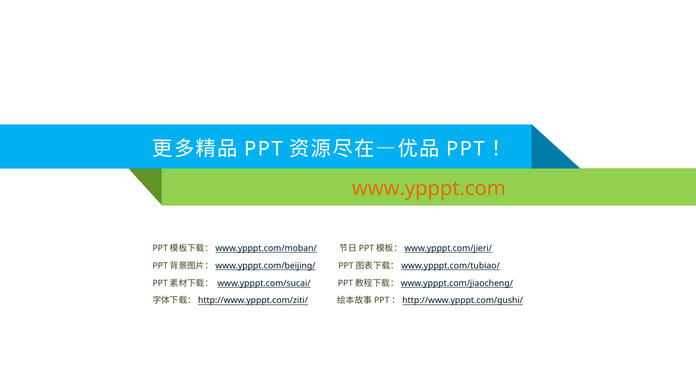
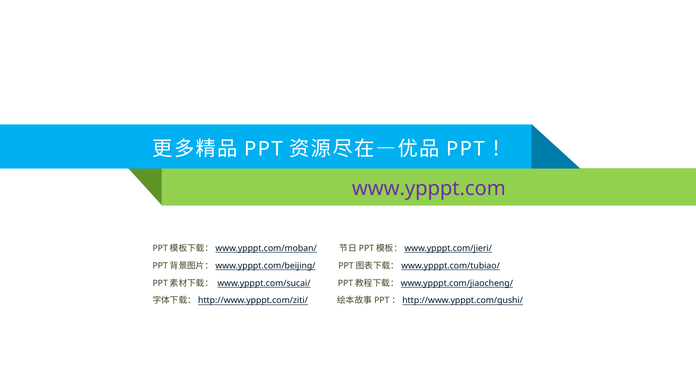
www.ypppt.com colour: orange -> purple
